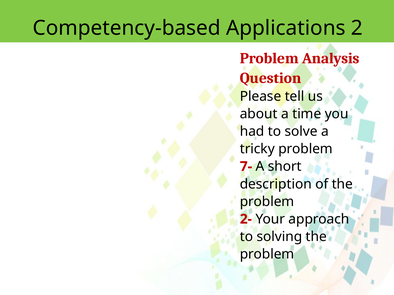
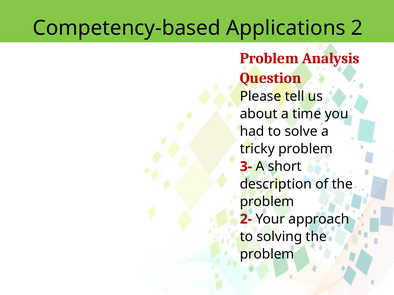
7-: 7- -> 3-
